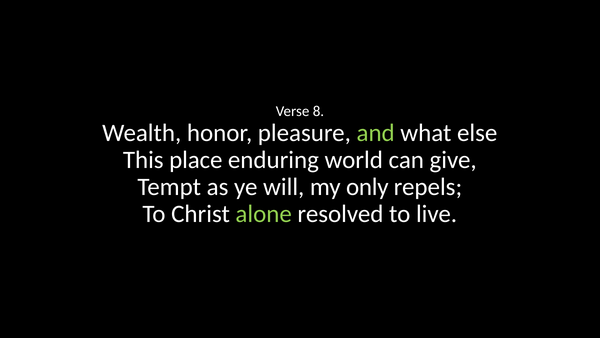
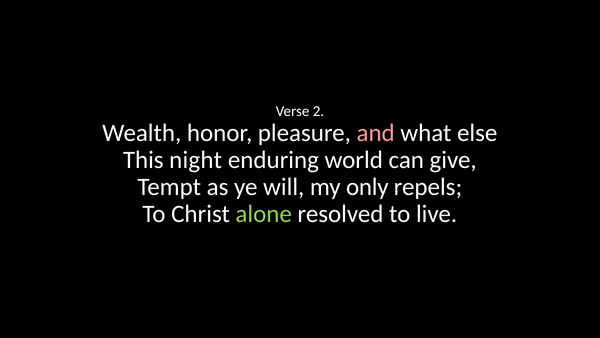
8: 8 -> 2
and colour: light green -> pink
place: place -> night
